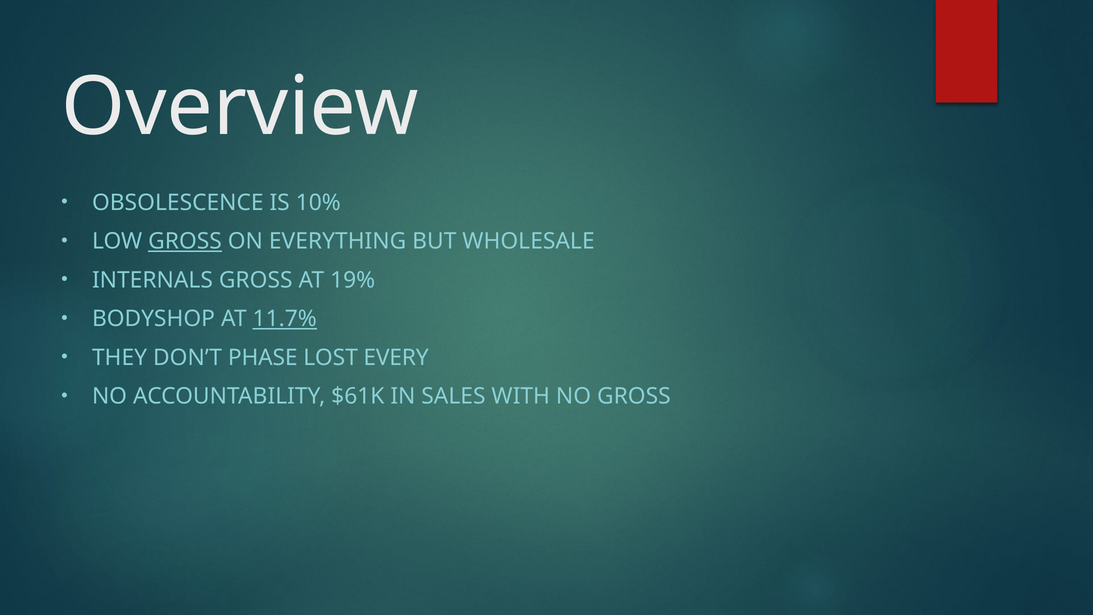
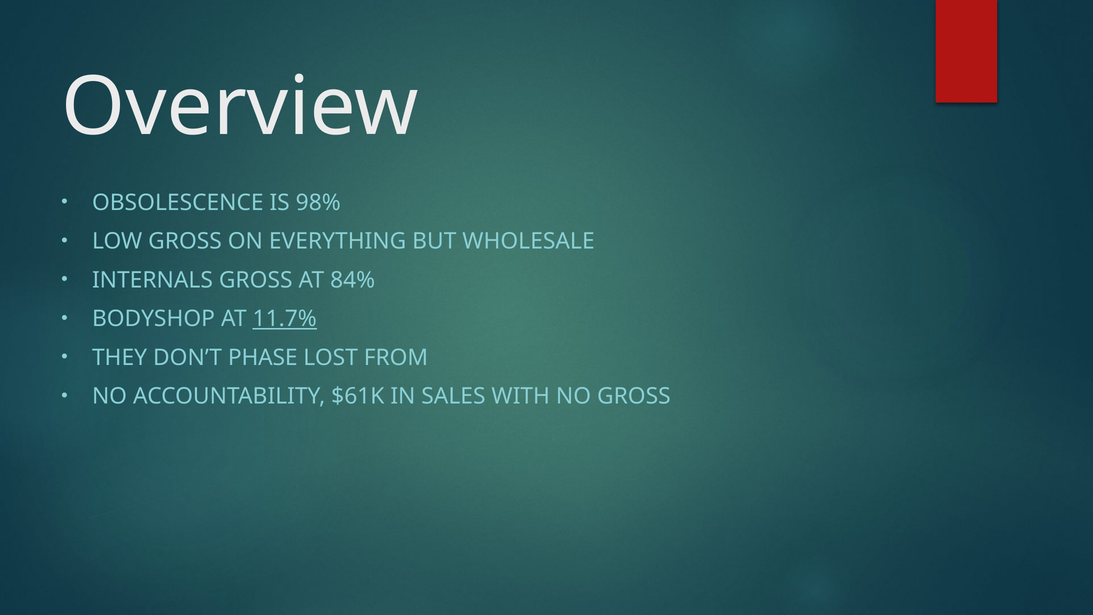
10%: 10% -> 98%
GROSS at (185, 241) underline: present -> none
19%: 19% -> 84%
EVERY: EVERY -> FROM
